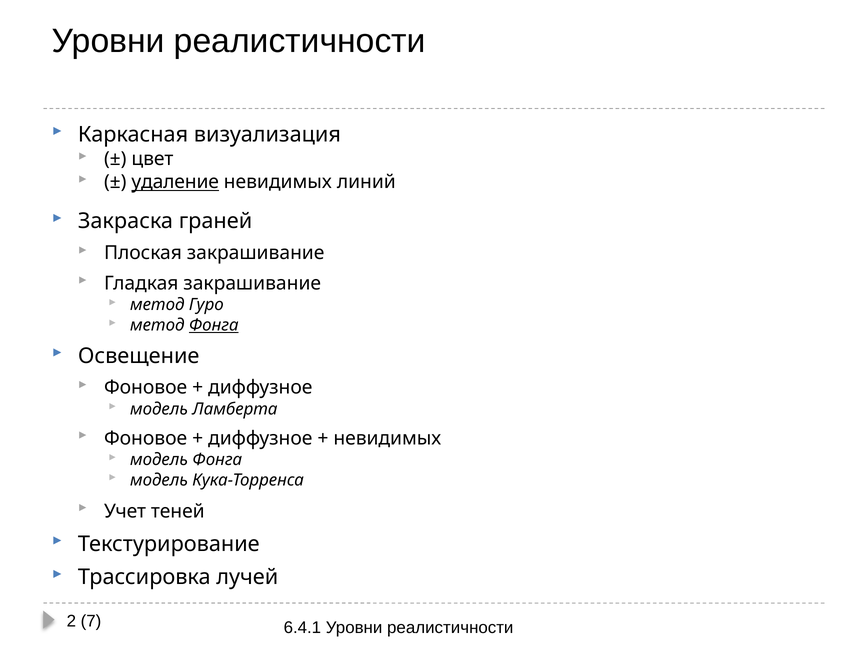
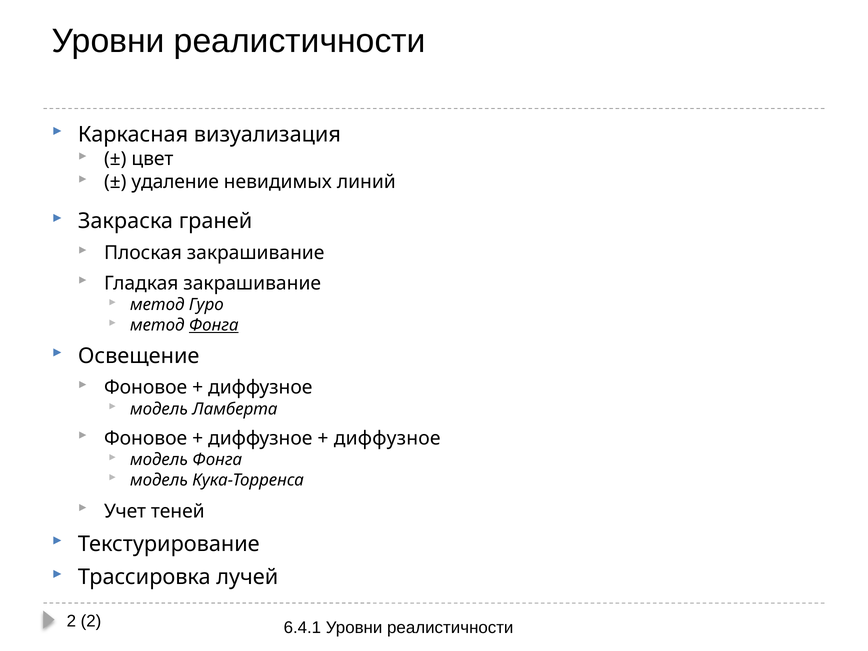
удаление underline: present -> none
невидимых at (387, 438): невидимых -> диффузное
2 7: 7 -> 2
